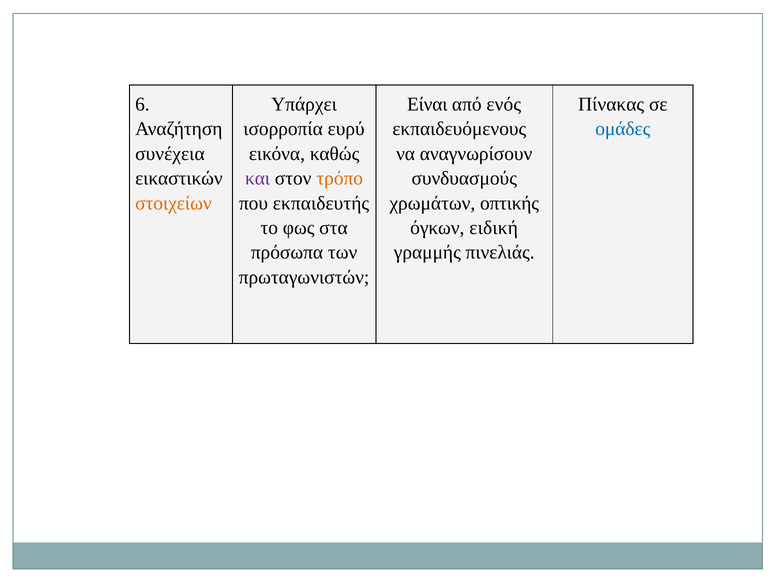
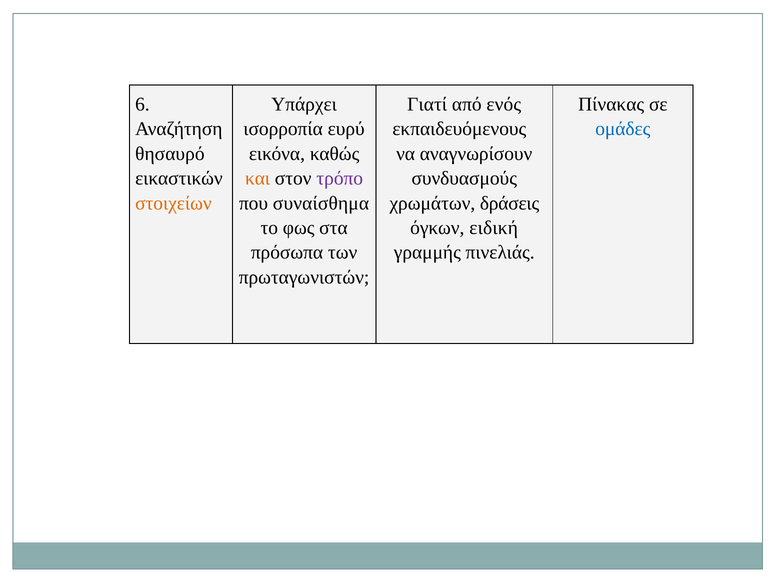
Είναι: Είναι -> Γιατί
συνέχεια: συνέχεια -> θησαυρό
και colour: purple -> orange
τρόπο colour: orange -> purple
εκπαιδευτής: εκπαιδευτής -> συναίσθημα
οπτικής: οπτικής -> δράσεις
